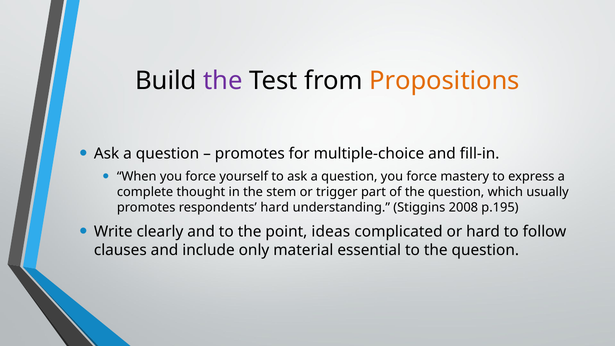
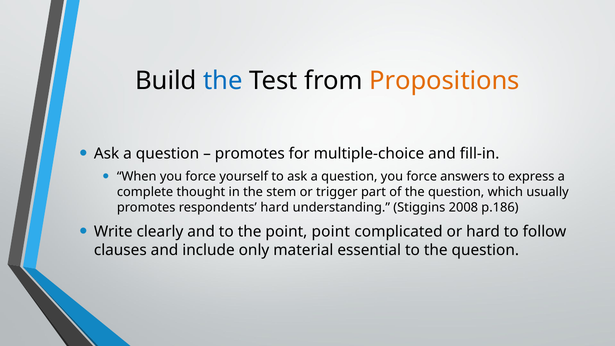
the at (223, 81) colour: purple -> blue
mastery: mastery -> answers
p.195: p.195 -> p.186
point ideas: ideas -> point
